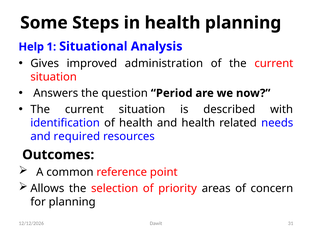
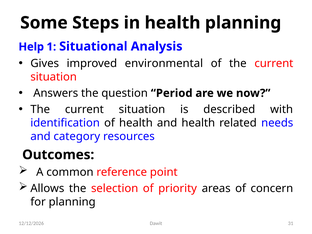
administration: administration -> environmental
required: required -> category
